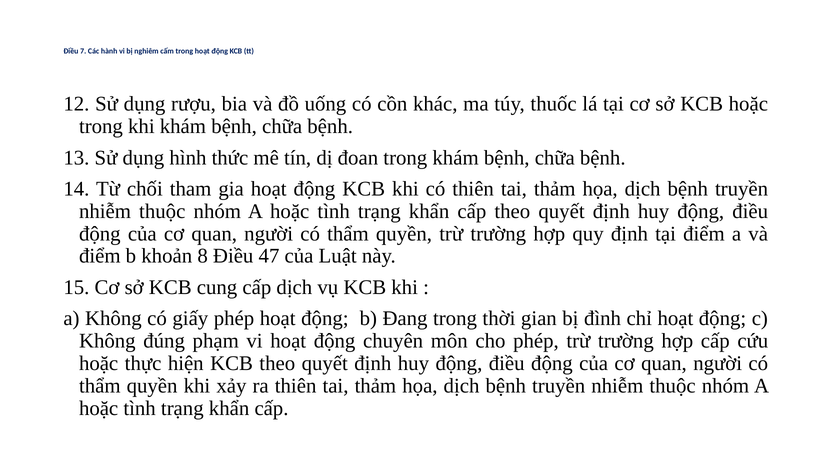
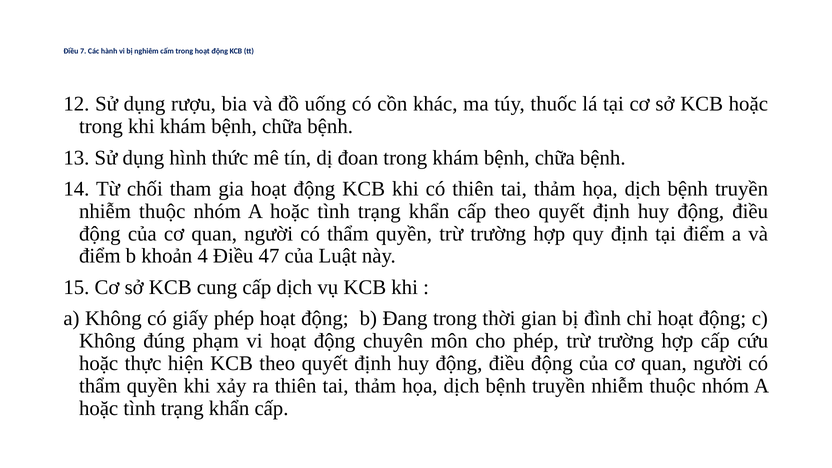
8: 8 -> 4
